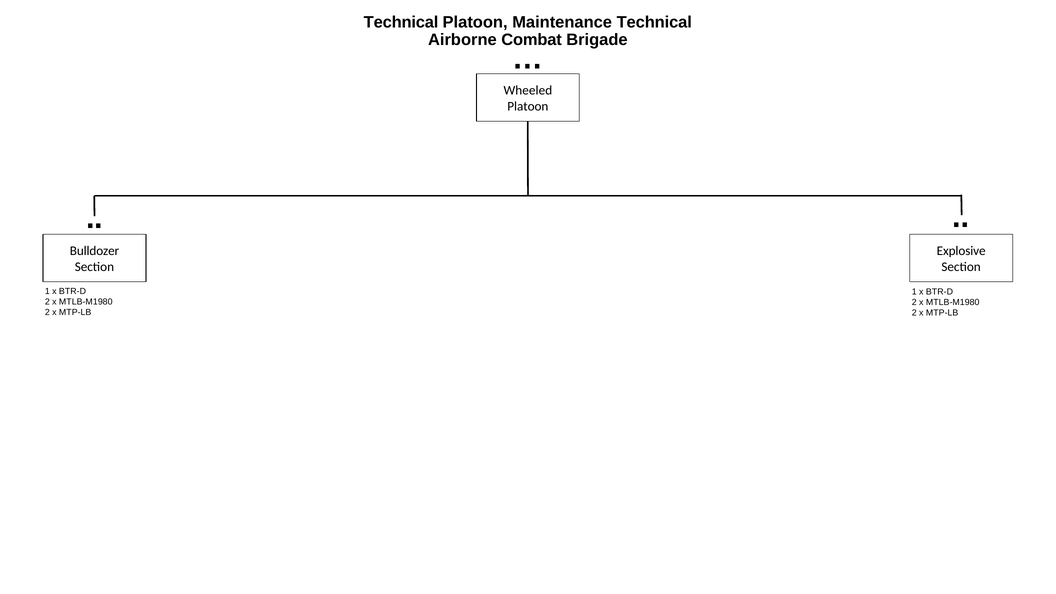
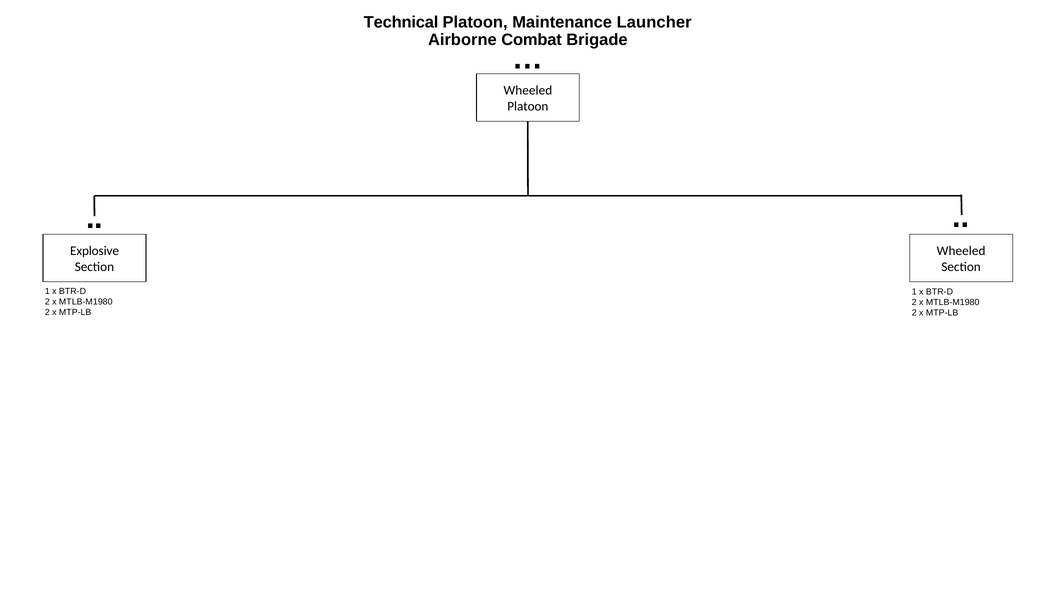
Maintenance Technical: Technical -> Launcher
Bulldozer: Bulldozer -> Explosive
Explosive at (961, 251): Explosive -> Wheeled
